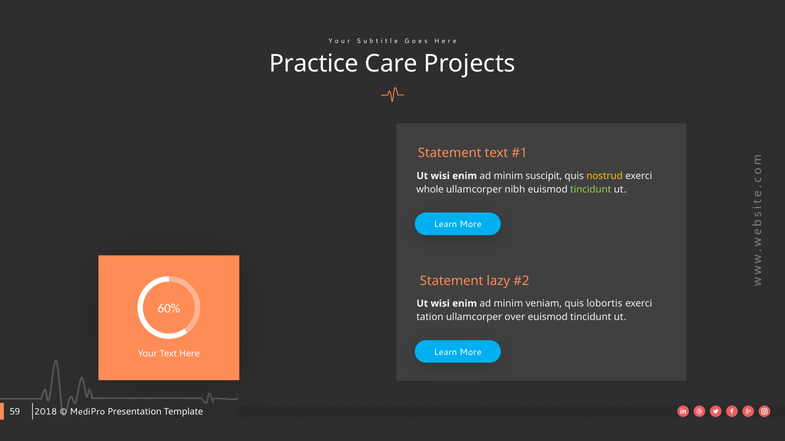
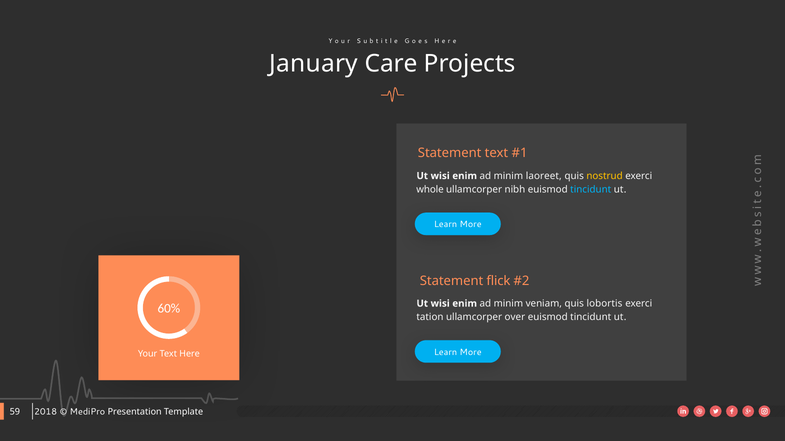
Practice: Practice -> January
suscipit: suscipit -> laoreet
tincidunt at (591, 190) colour: light green -> light blue
lazy: lazy -> flick
